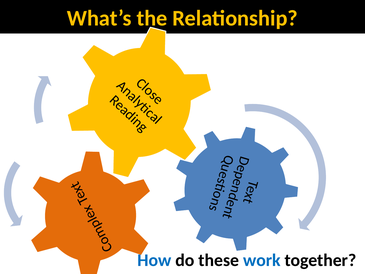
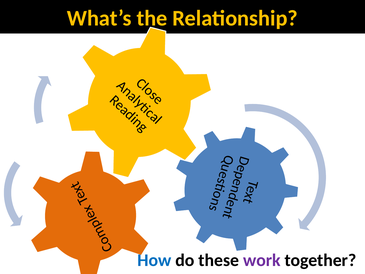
work colour: blue -> purple
